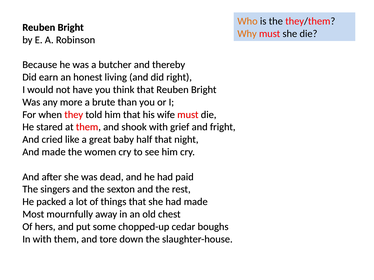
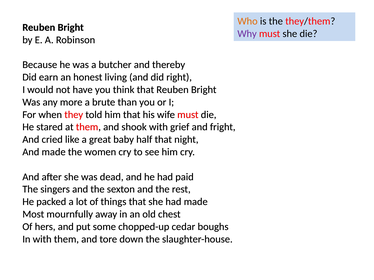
Why colour: orange -> purple
